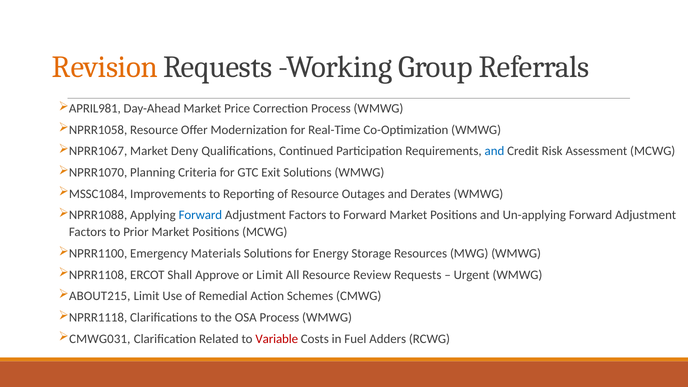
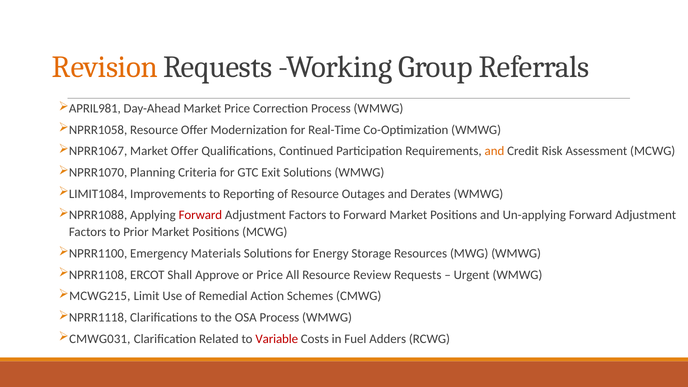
Market Deny: Deny -> Offer
and at (494, 151) colour: blue -> orange
MSSC1084: MSSC1084 -> LIMIT1084
Forward at (200, 215) colour: blue -> red
or Limit: Limit -> Price
ABOUT215: ABOUT215 -> MCWG215
